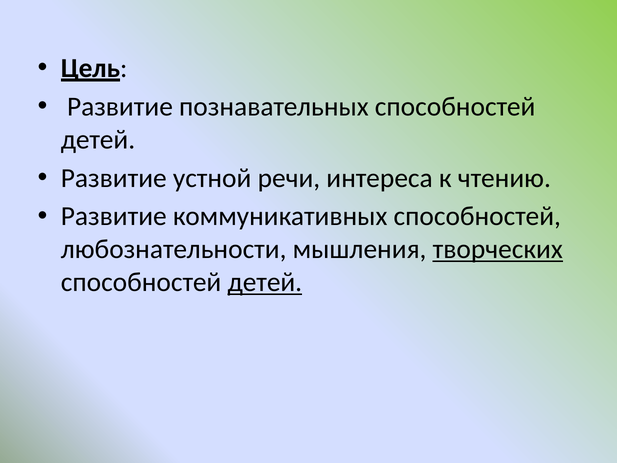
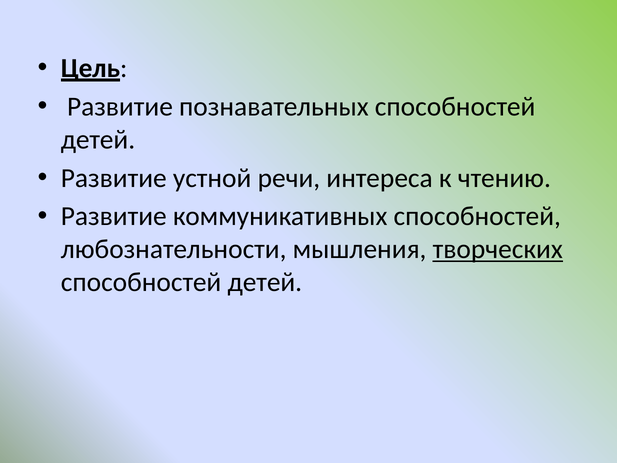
детей at (265, 282) underline: present -> none
